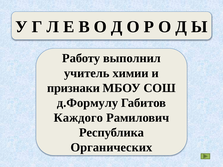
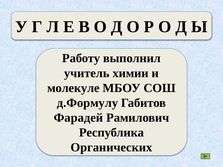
признаки: признаки -> молекуле
Каждого: Каждого -> Фарадей
